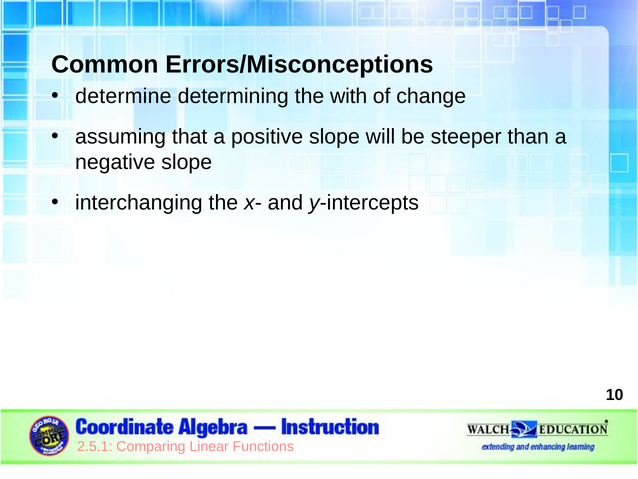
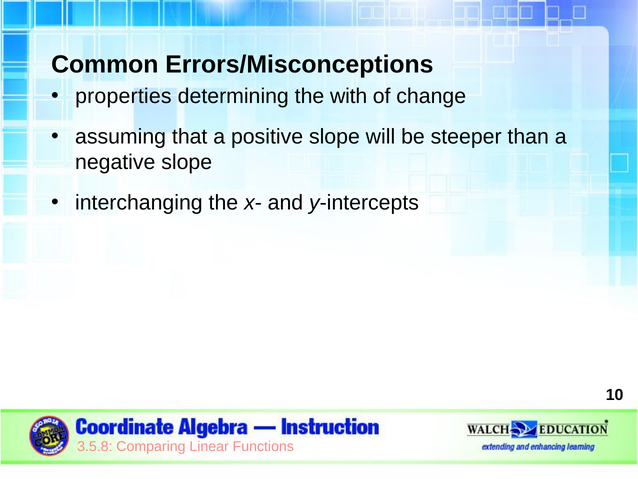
determine: determine -> properties
2.5.1: 2.5.1 -> 3.5.8
